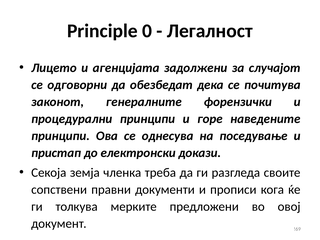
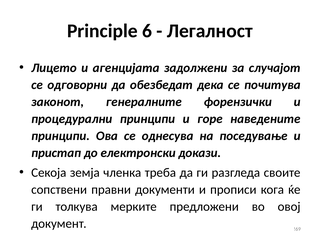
0: 0 -> 6
